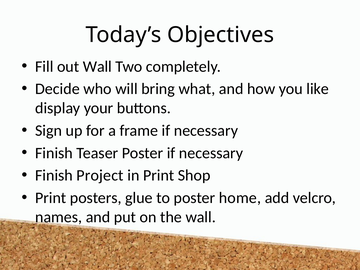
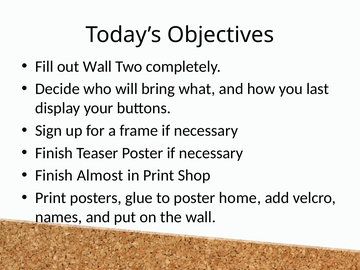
like: like -> last
Project: Project -> Almost
